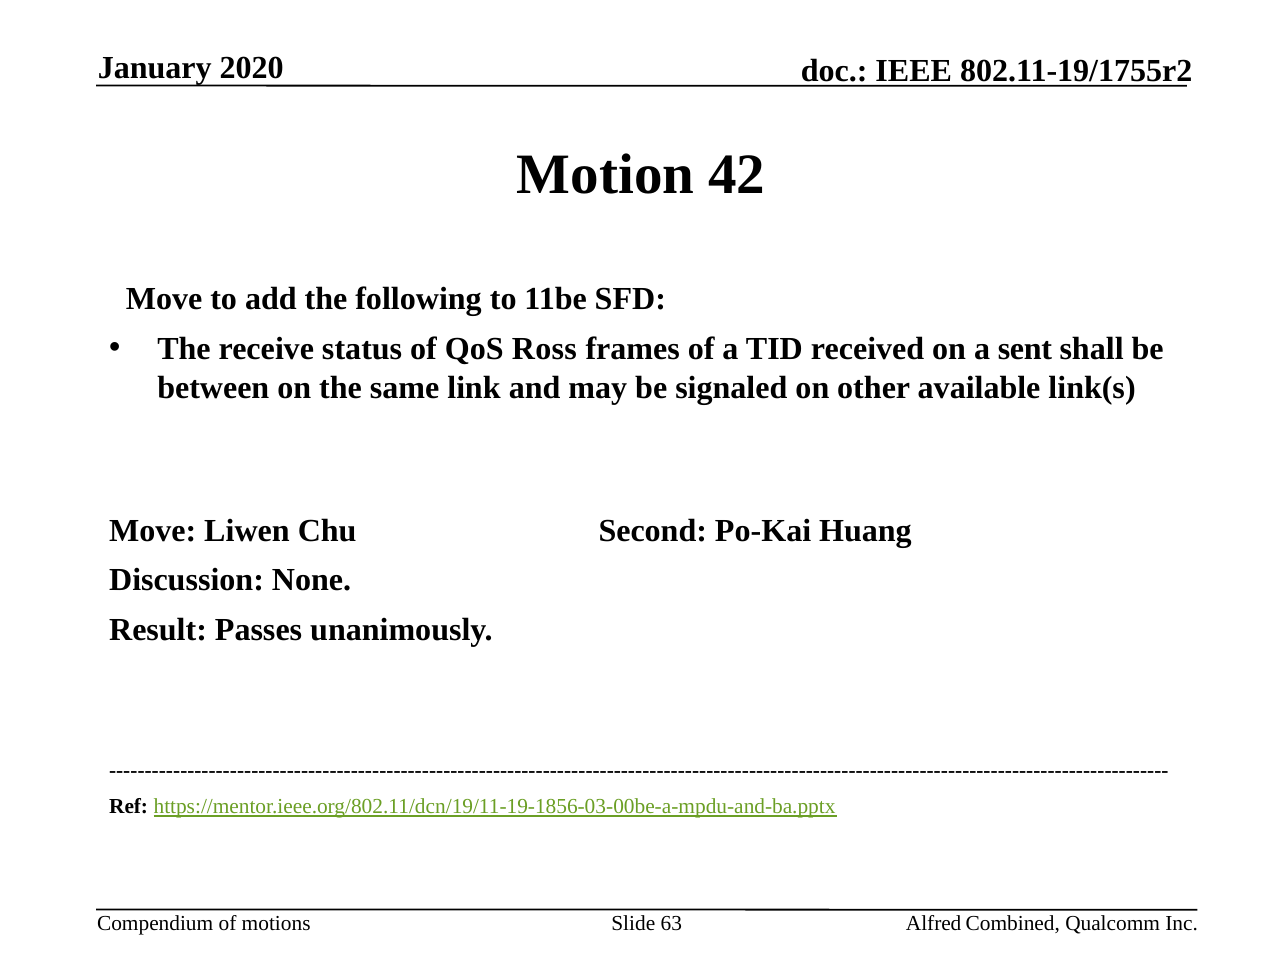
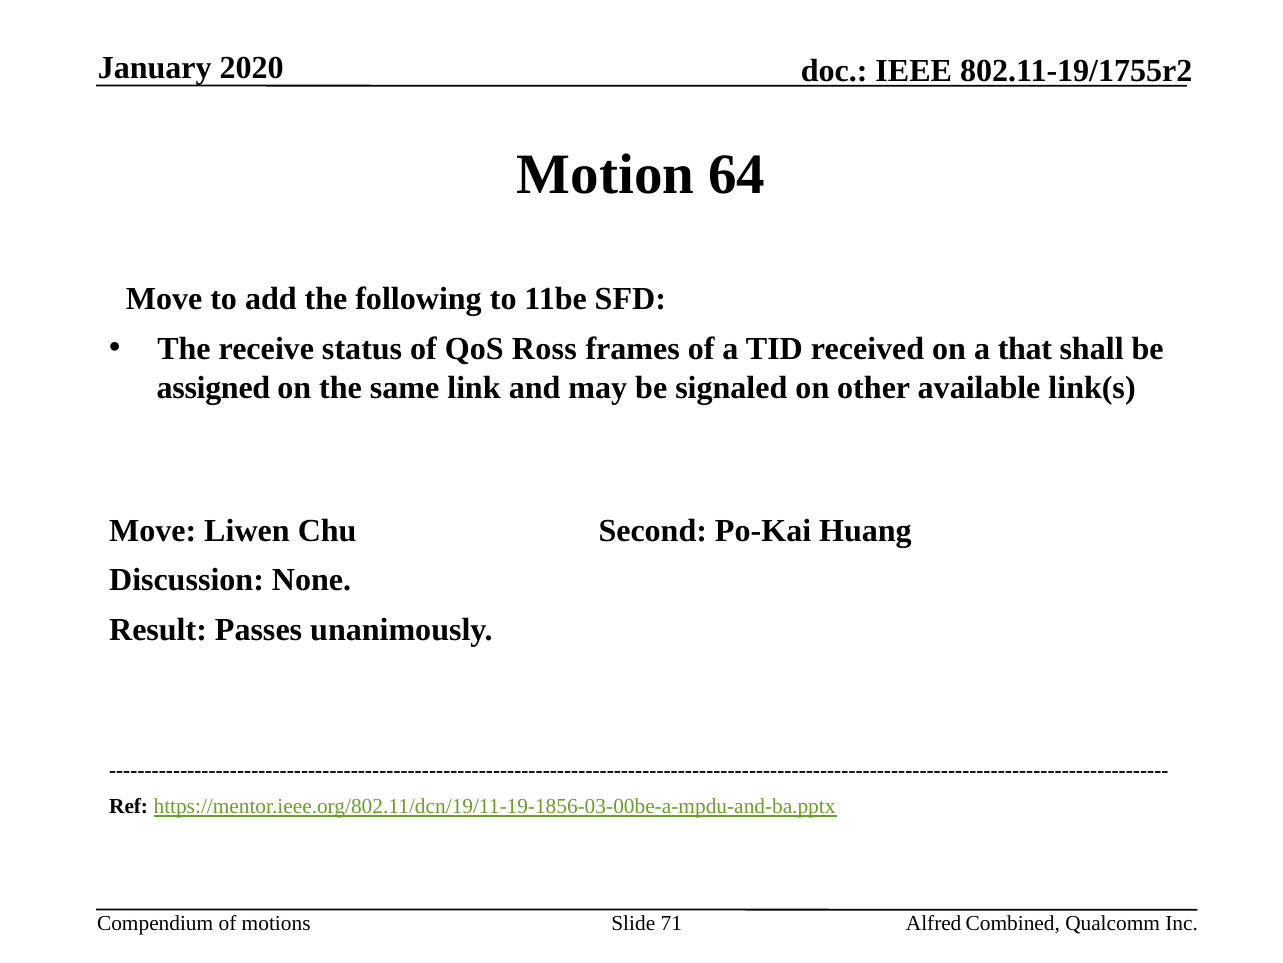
42: 42 -> 64
sent: sent -> that
between: between -> assigned
63: 63 -> 71
